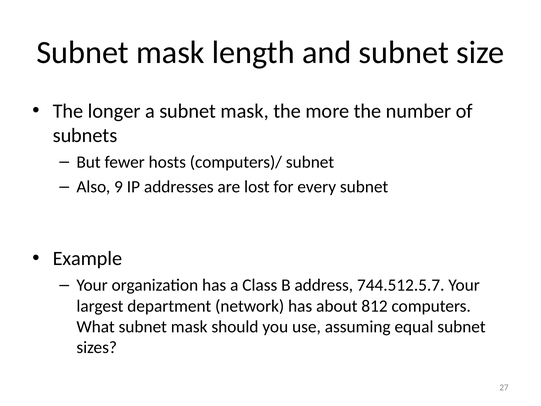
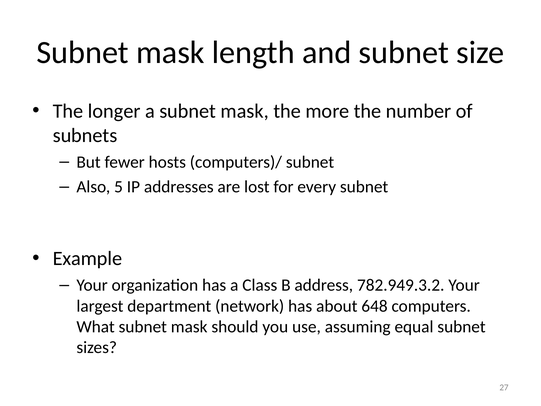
9: 9 -> 5
744.512.5.7: 744.512.5.7 -> 782.949.3.2
812: 812 -> 648
